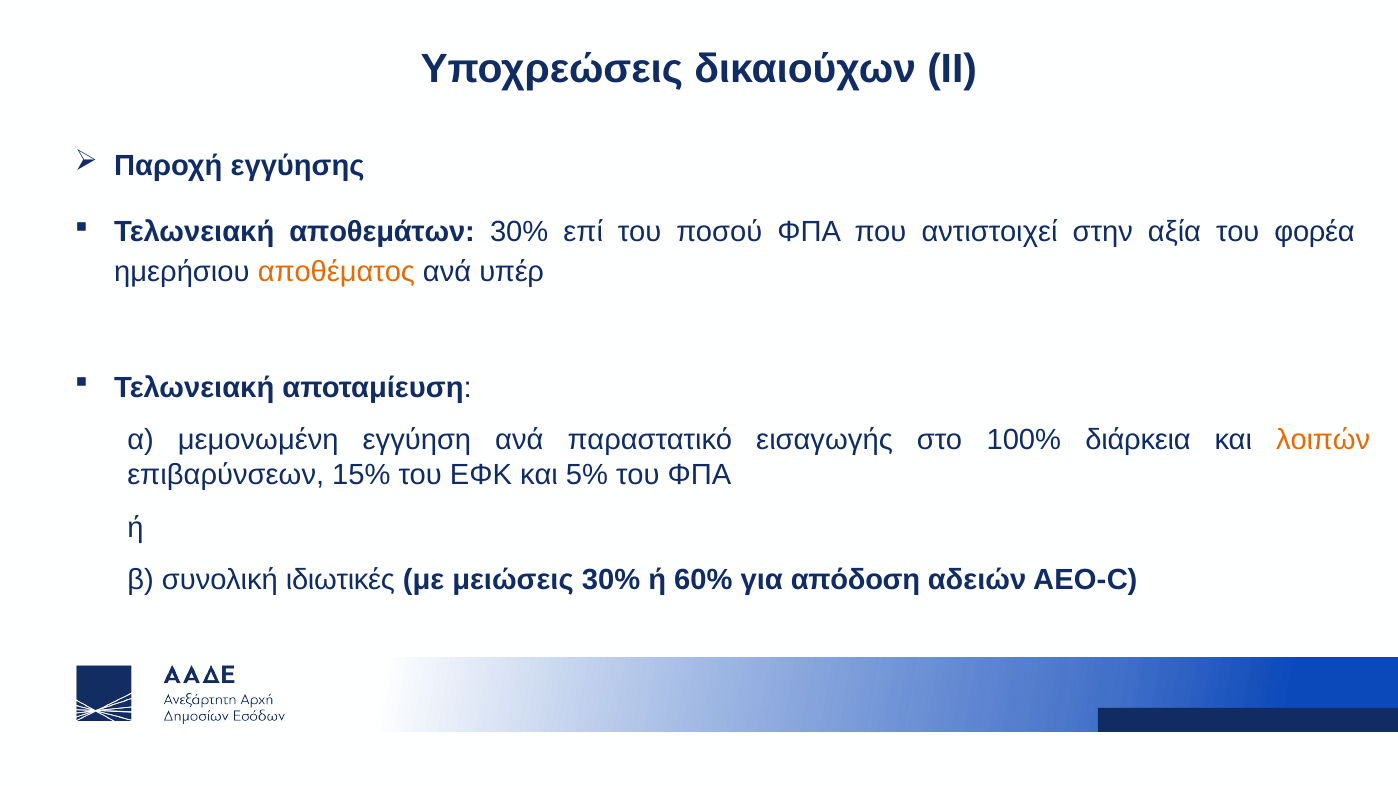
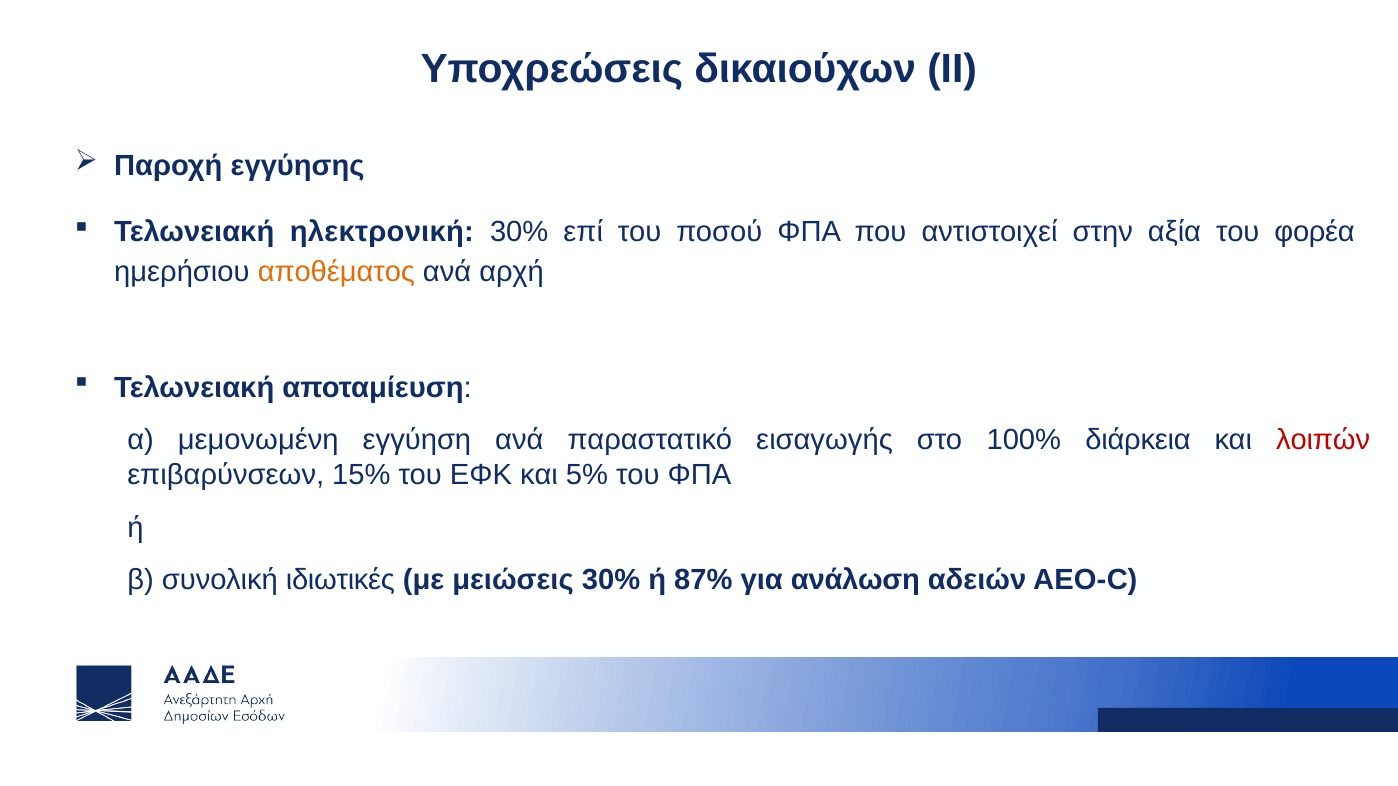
αποθεμάτων: αποθεμάτων -> ηλεκτρονική
υπέρ: υπέρ -> αρχή
λοιπών colour: orange -> red
60%: 60% -> 87%
απόδοση: απόδοση -> ανάλωση
